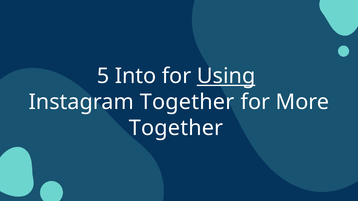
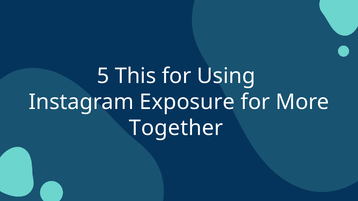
Into: Into -> This
Using underline: present -> none
Instagram Together: Together -> Exposure
